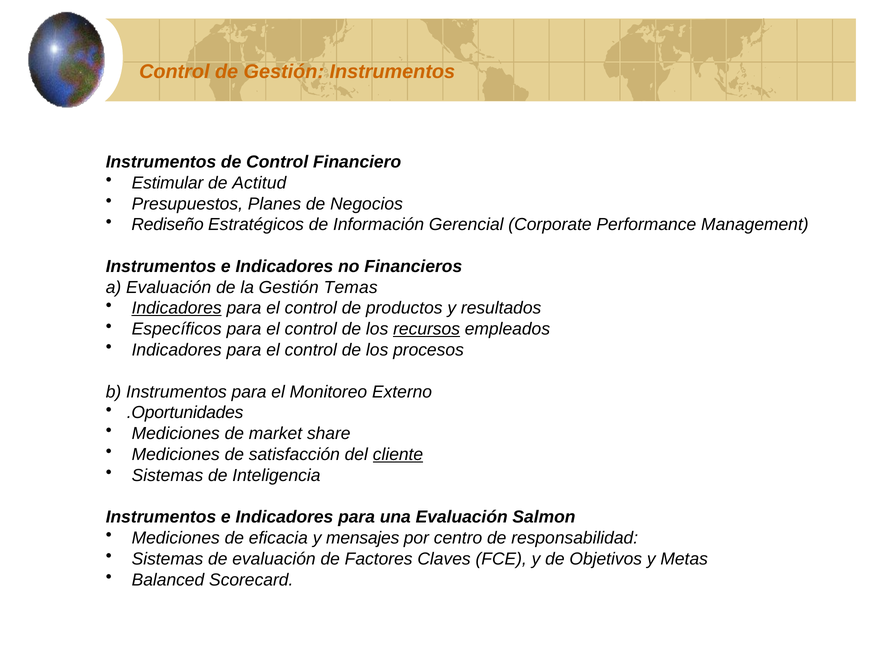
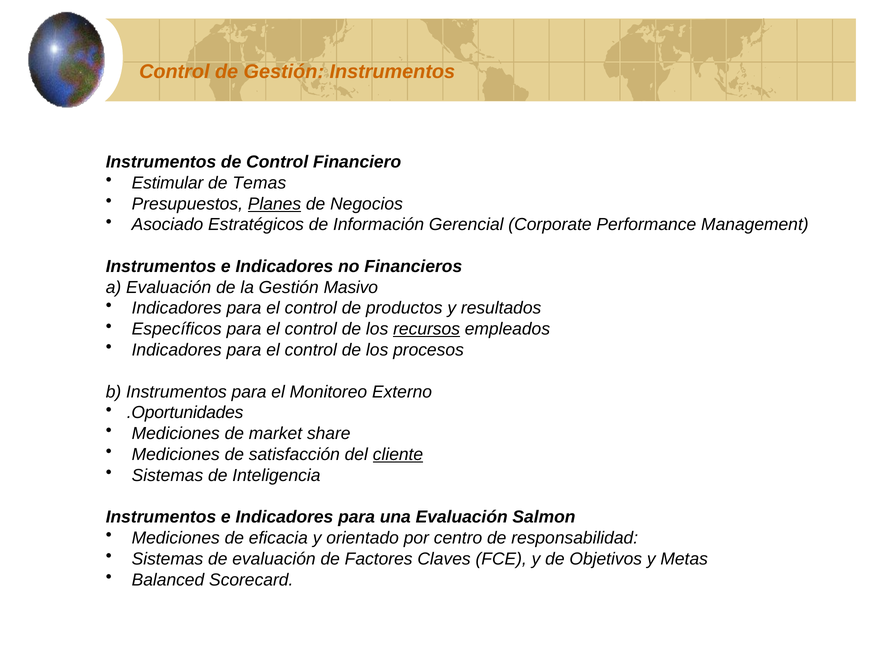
Actitud: Actitud -> Temas
Planes underline: none -> present
Rediseño: Rediseño -> Asociado
Temas: Temas -> Masivo
Indicadores at (177, 308) underline: present -> none
mensajes: mensajes -> orientado
